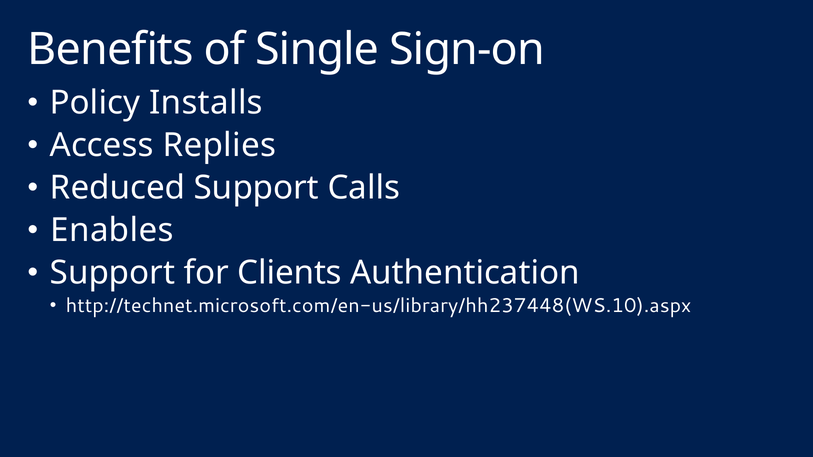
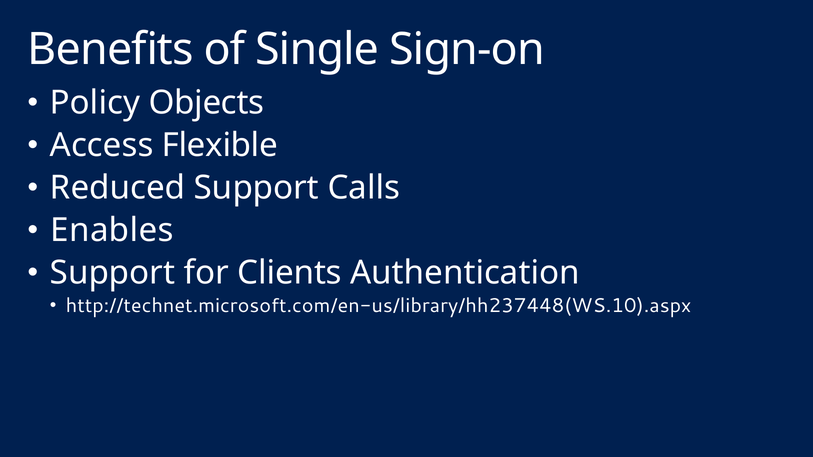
Installs: Installs -> Objects
Replies: Replies -> Flexible
